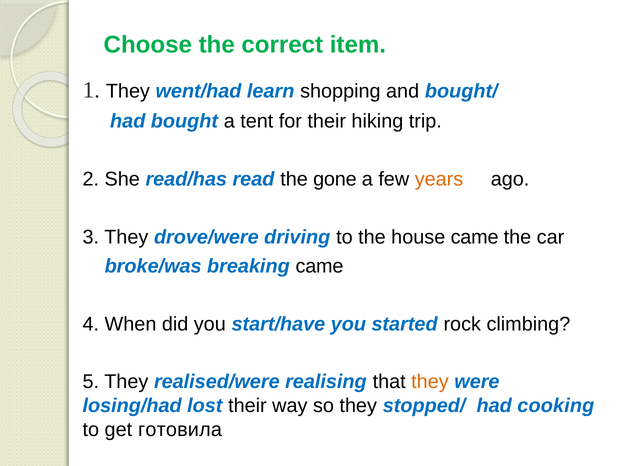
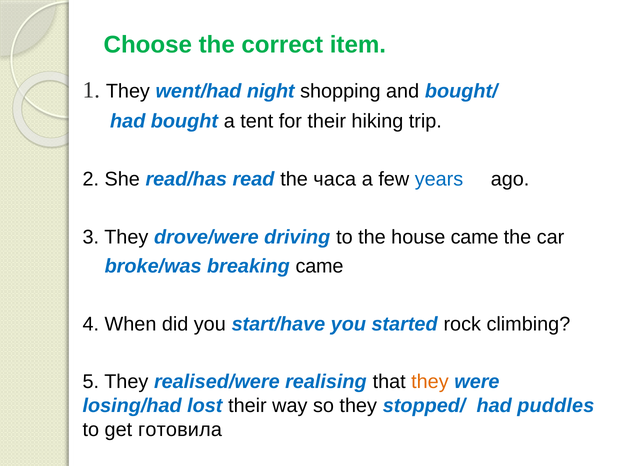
learn: learn -> night
gone: gone -> часа
years colour: orange -> blue
cooking: cooking -> puddles
